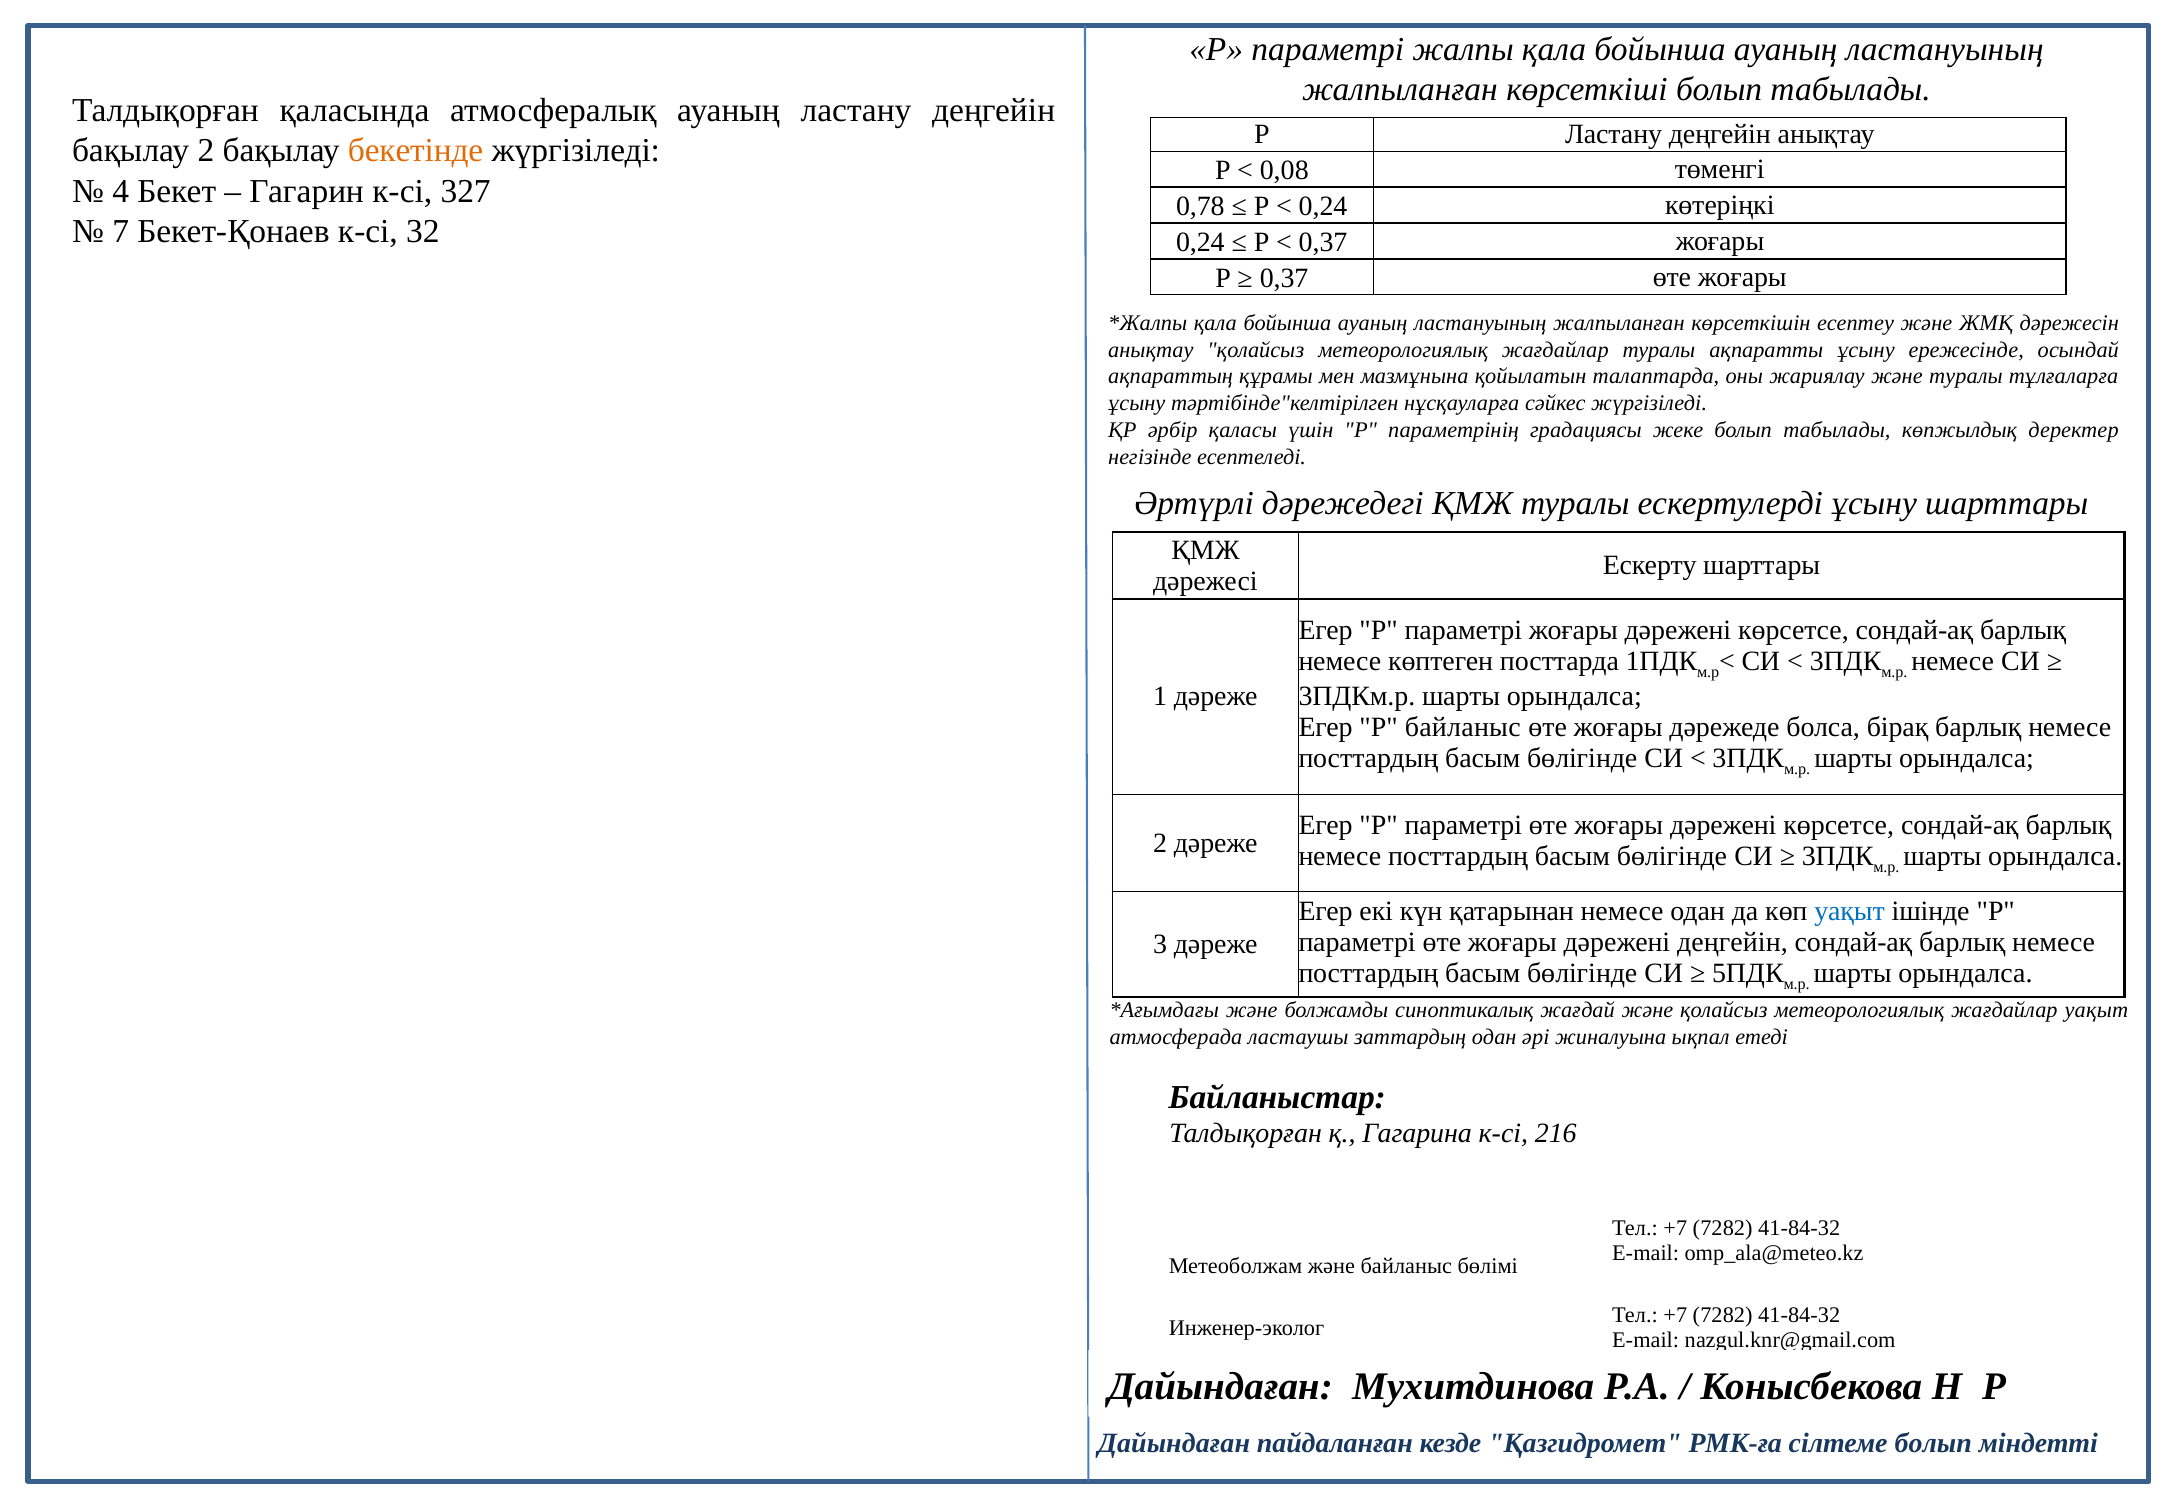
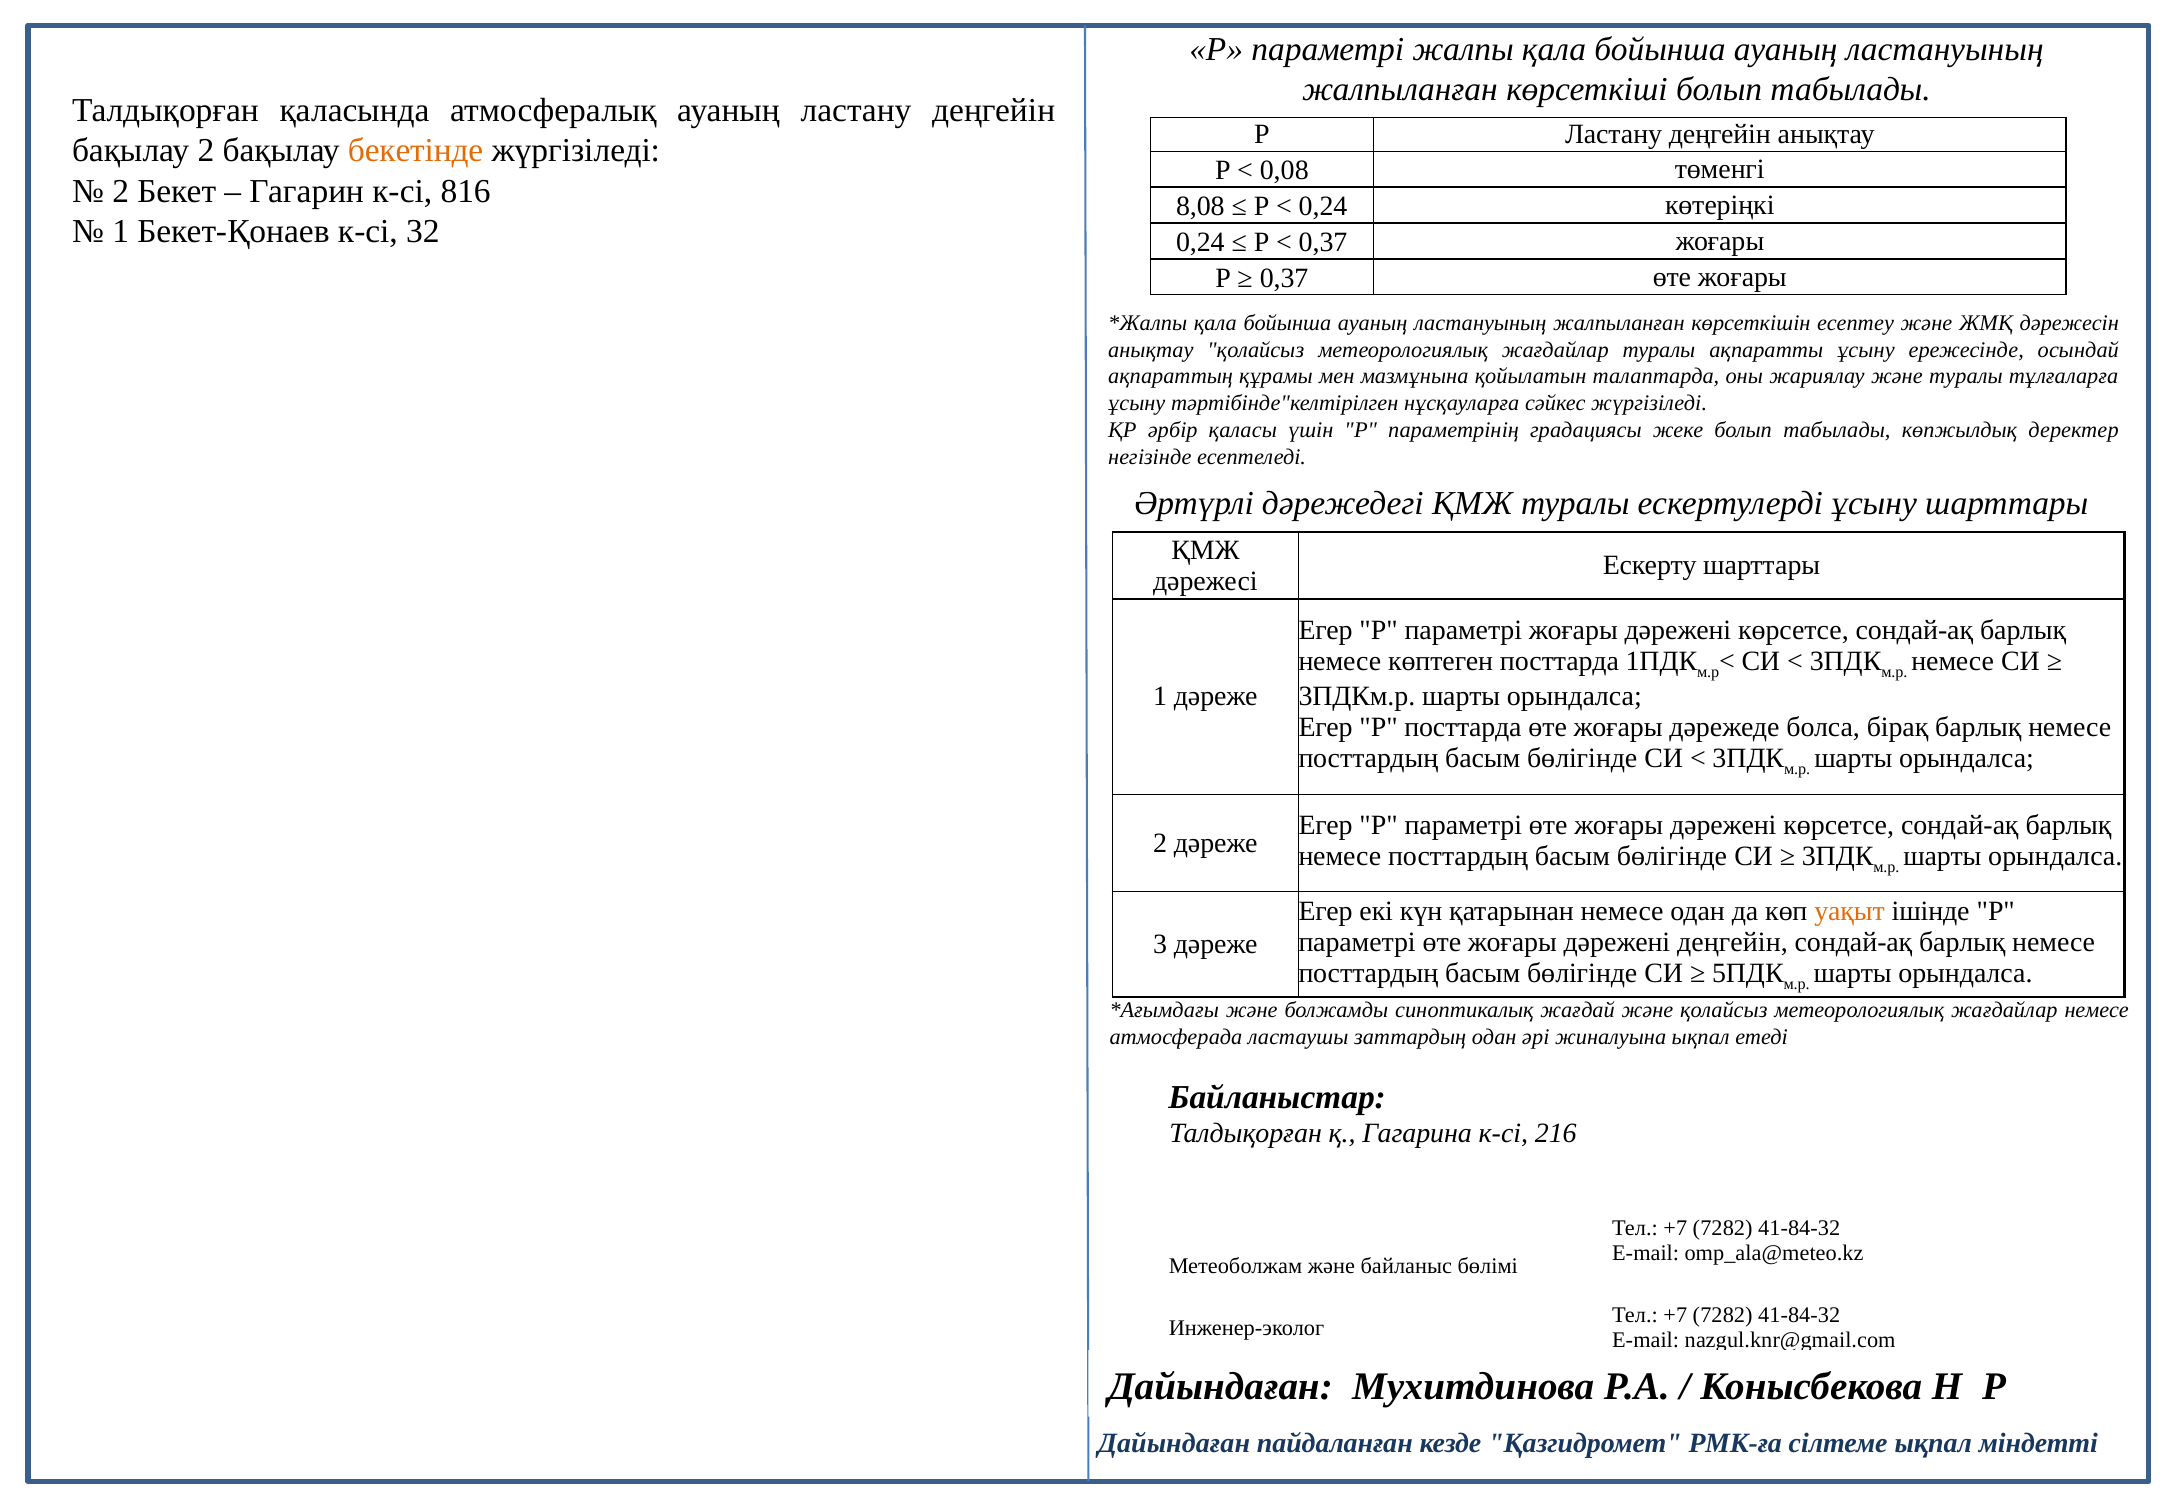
4 at (121, 191): 4 -> 2
327: 327 -> 816
0,78: 0,78 -> 8,08
7 at (121, 231): 7 -> 1
P байланыс: байланыс -> посттарда
уақыт at (1850, 912) colour: blue -> orange
жағдайлар уақыт: уақыт -> немесе
сілтеме болып: болып -> ықпал
